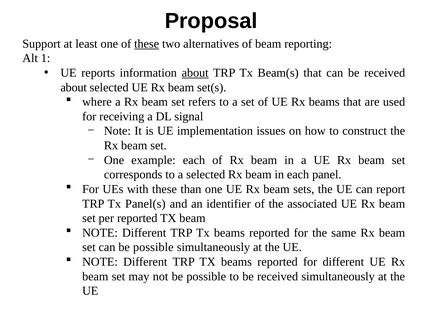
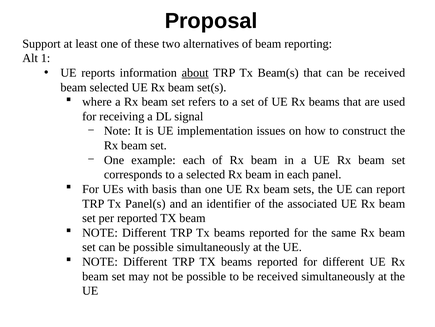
these at (147, 44) underline: present -> none
about at (74, 87): about -> beam
with these: these -> basis
